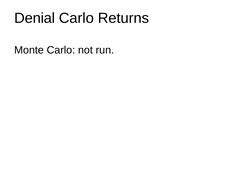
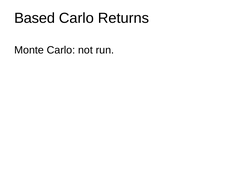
Denial: Denial -> Based
